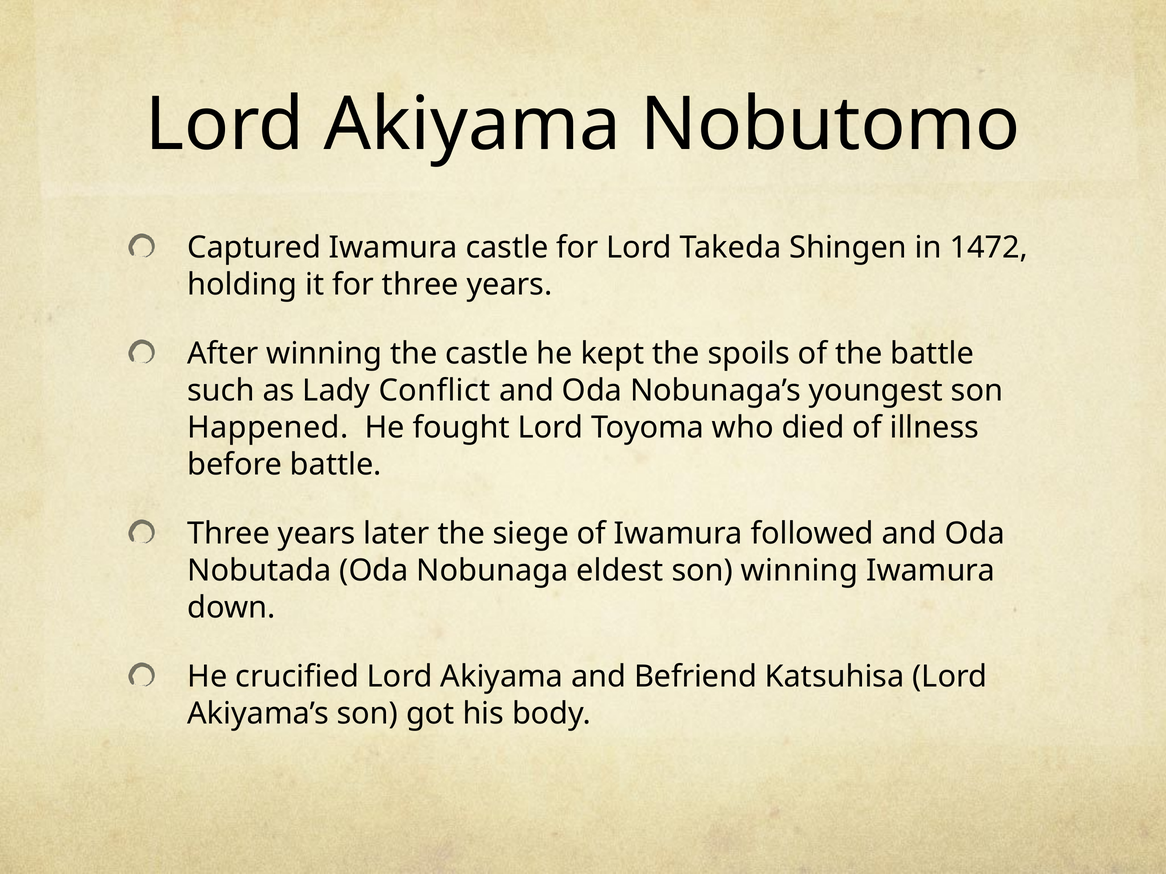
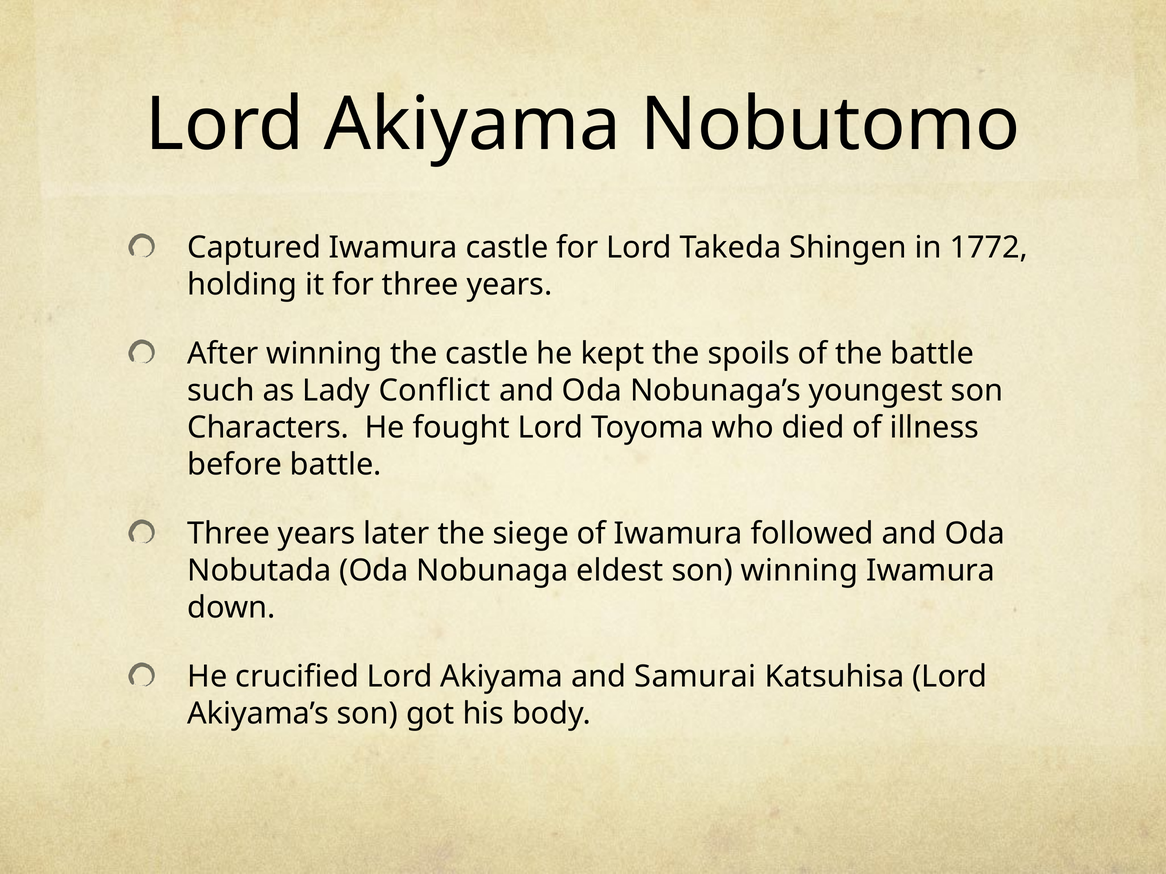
1472: 1472 -> 1772
Happened: Happened -> Characters
Befriend: Befriend -> Samurai
